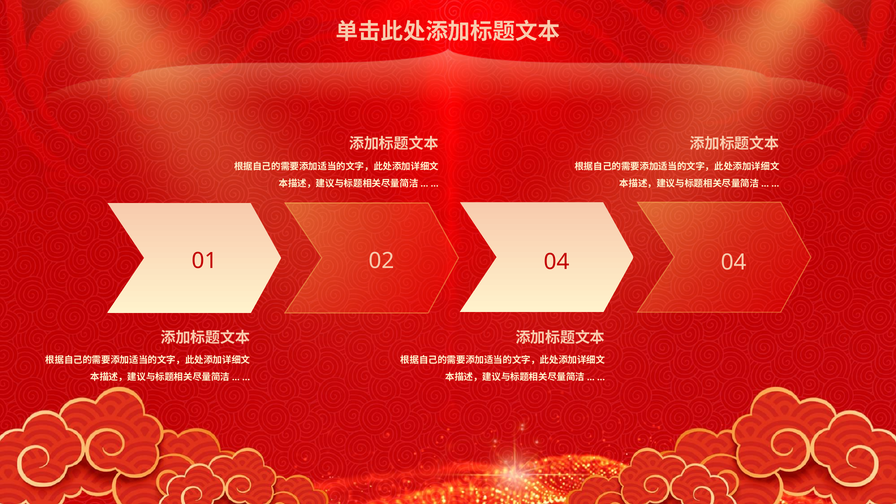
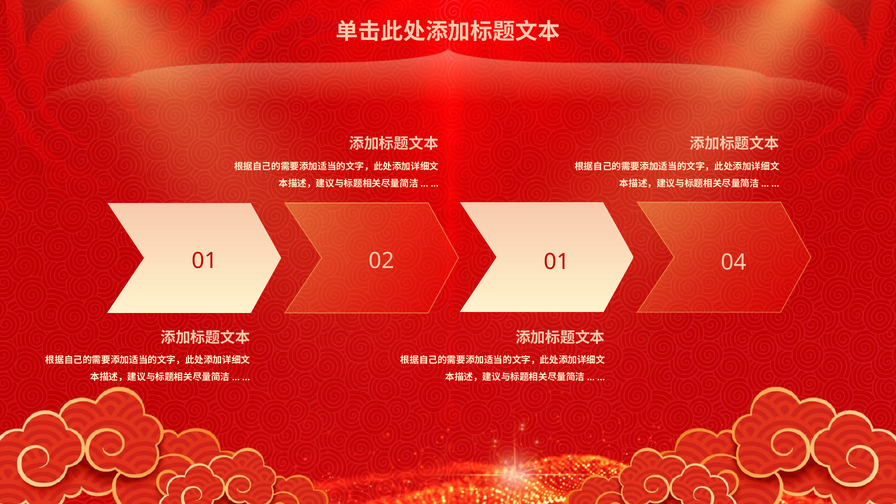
02 04: 04 -> 01
